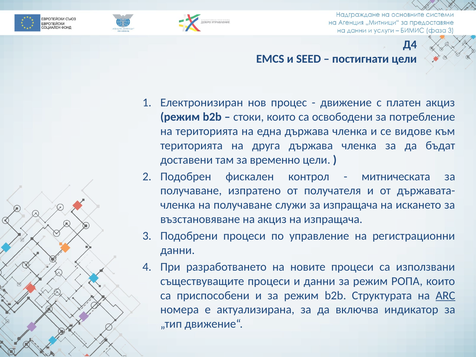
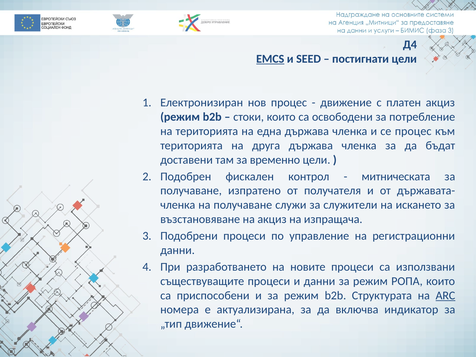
EMCS underline: none -> present
се видове: видове -> процес
за изпращача: изпращача -> служители
